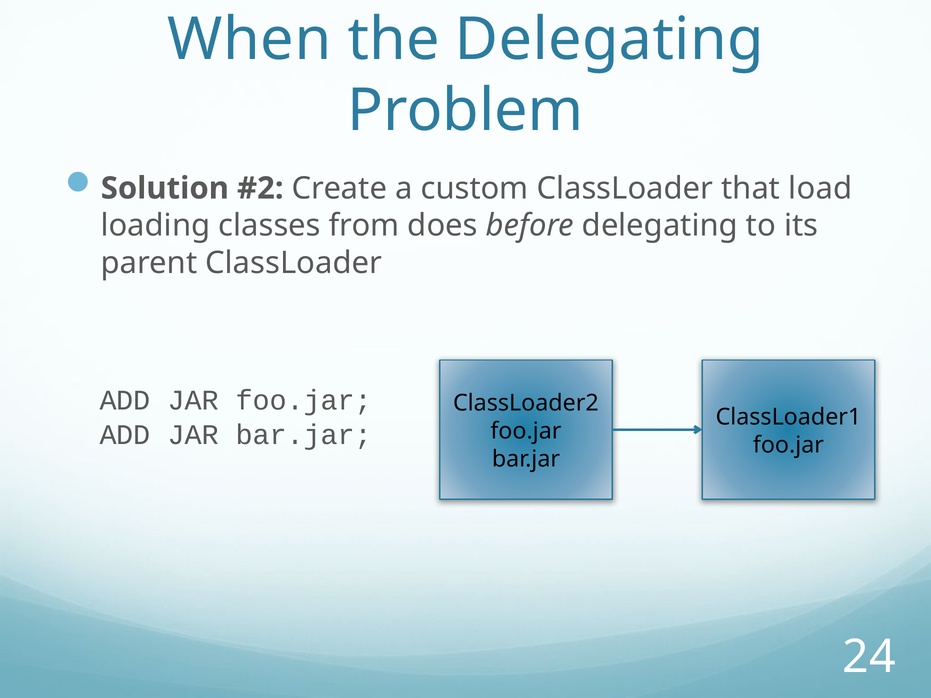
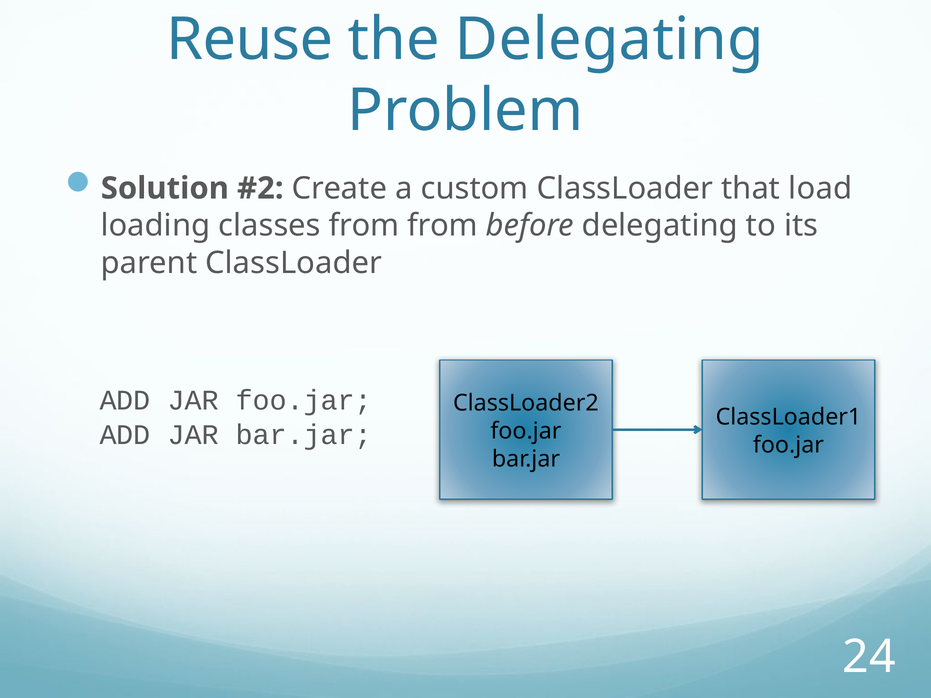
When: When -> Reuse
from does: does -> from
